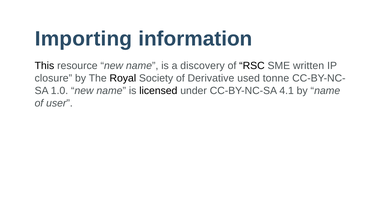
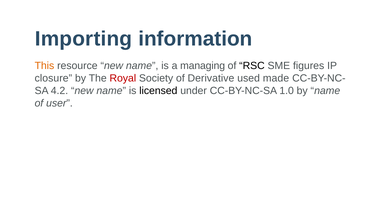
This colour: black -> orange
discovery: discovery -> managing
written: written -> figures
Royal colour: black -> red
tonne: tonne -> made
1.0: 1.0 -> 4.2
4.1: 4.1 -> 1.0
